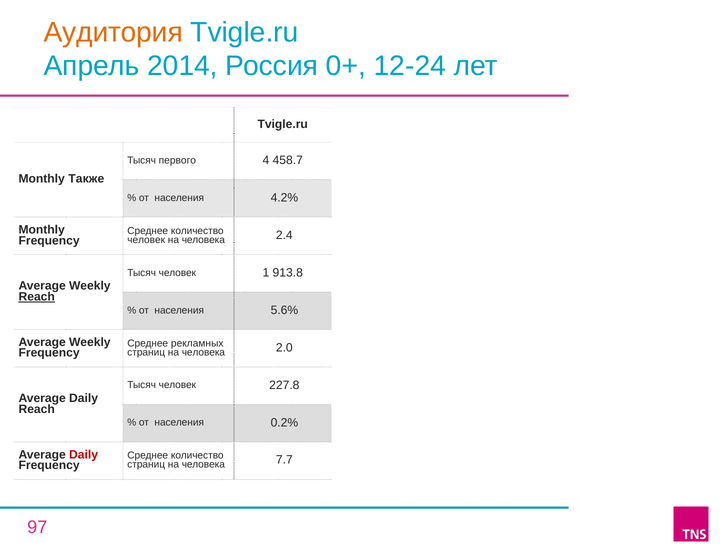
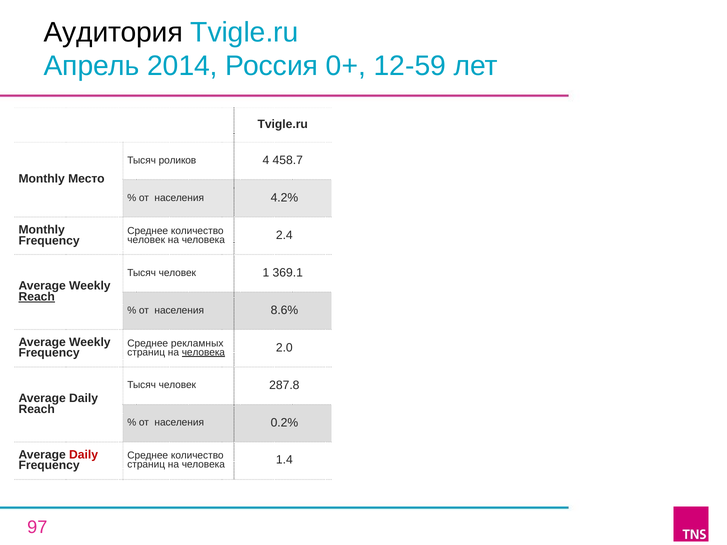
Аудитория colour: orange -> black
12-24: 12-24 -> 12-59
первого: первого -> роликов
Также: Также -> Место
913.8: 913.8 -> 369.1
5.6%: 5.6% -> 8.6%
человека at (203, 352) underline: none -> present
227.8: 227.8 -> 287.8
7.7: 7.7 -> 1.4
